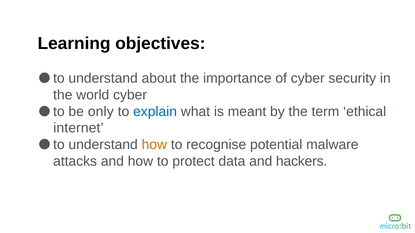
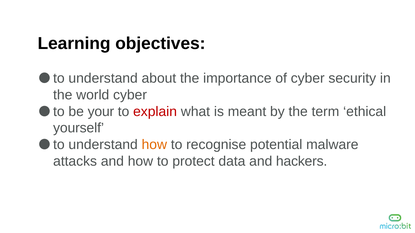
only: only -> your
explain colour: blue -> red
internet: internet -> yourself
